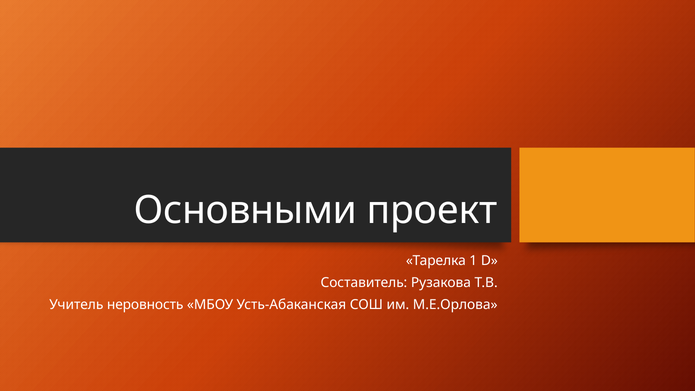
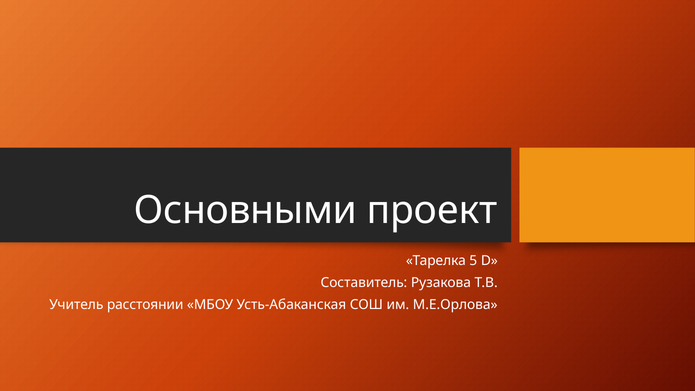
1: 1 -> 5
неровность: неровность -> расстоянии
